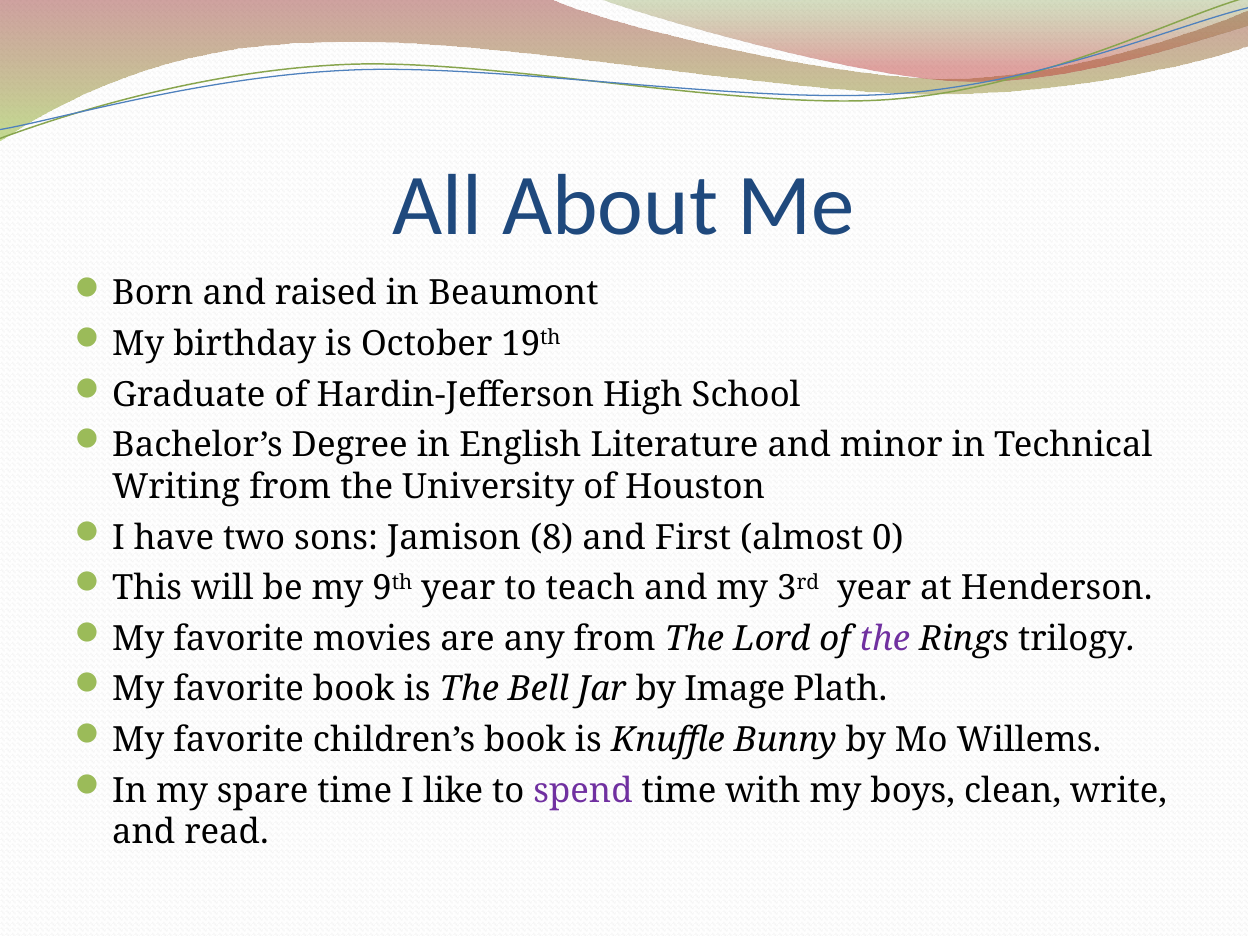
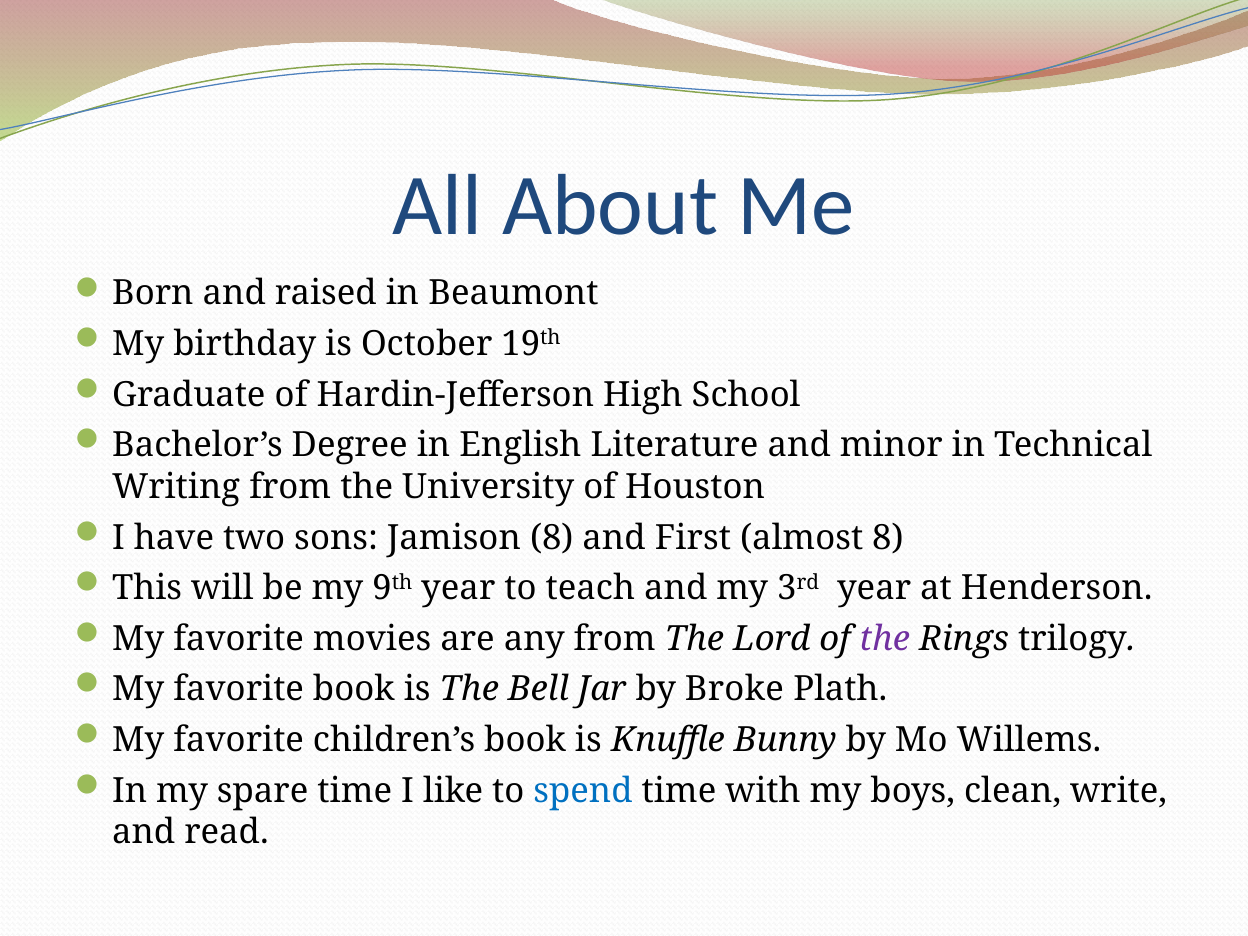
almost 0: 0 -> 8
Image: Image -> Broke
spend colour: purple -> blue
